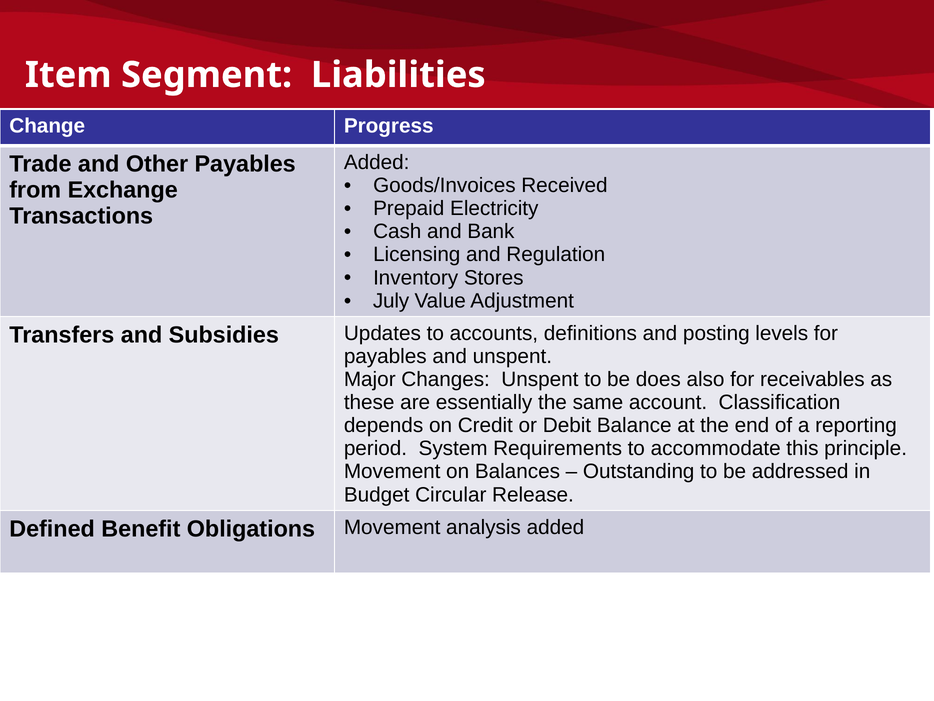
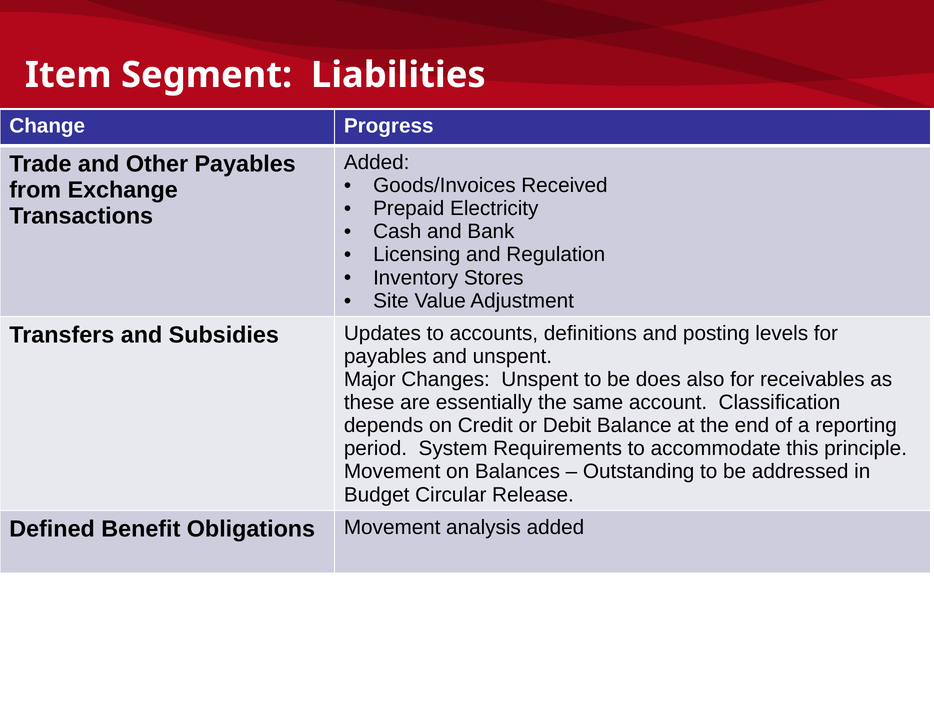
July: July -> Site
